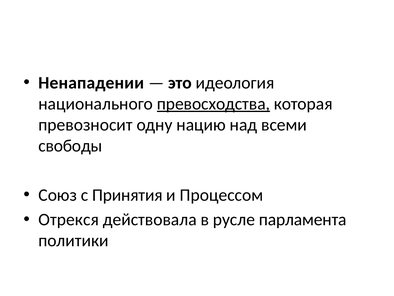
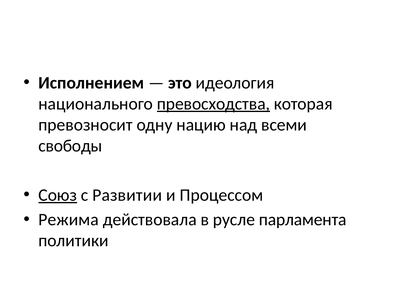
Ненападении: Ненападении -> Исполнением
Союз underline: none -> present
Принятия: Принятия -> Развитии
Отрекся: Отрекся -> Режима
